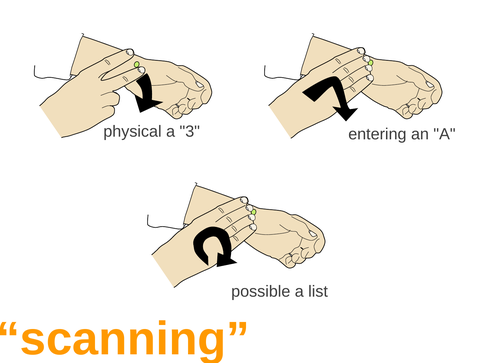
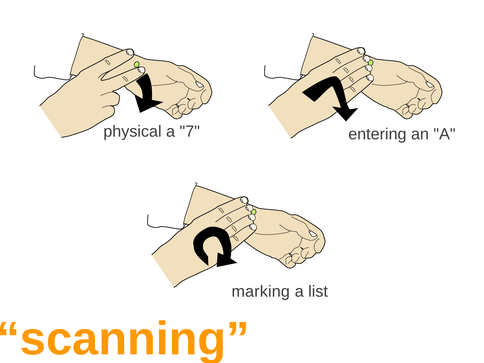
3: 3 -> 7
possible: possible -> marking
